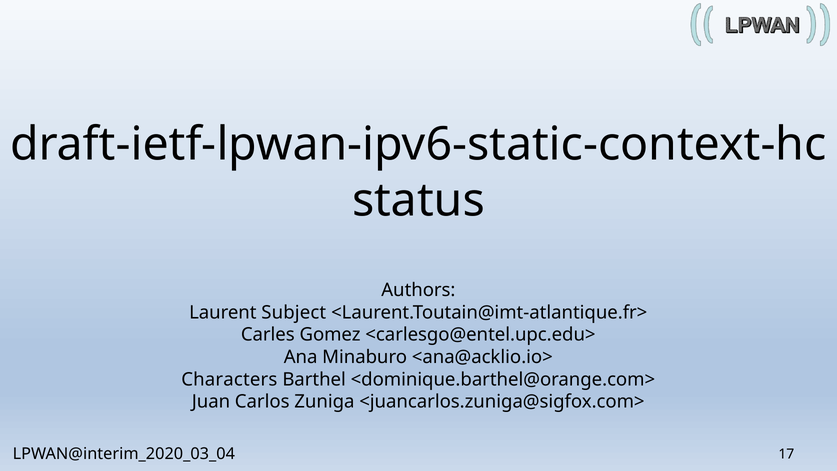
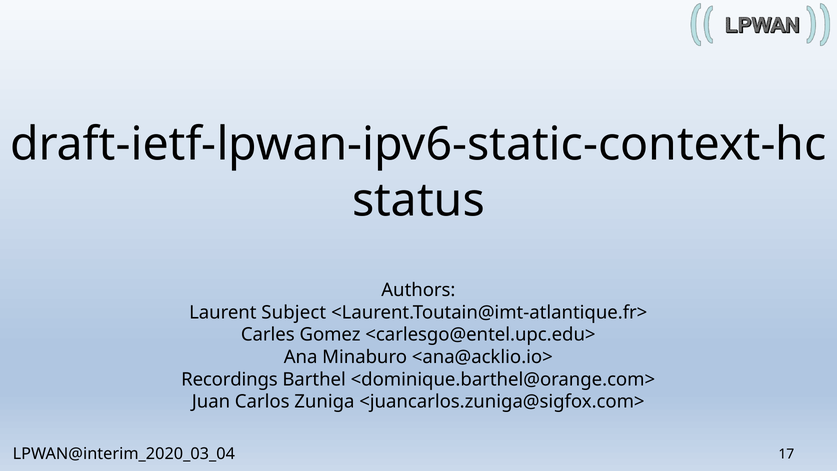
Characters: Characters -> Recordings
